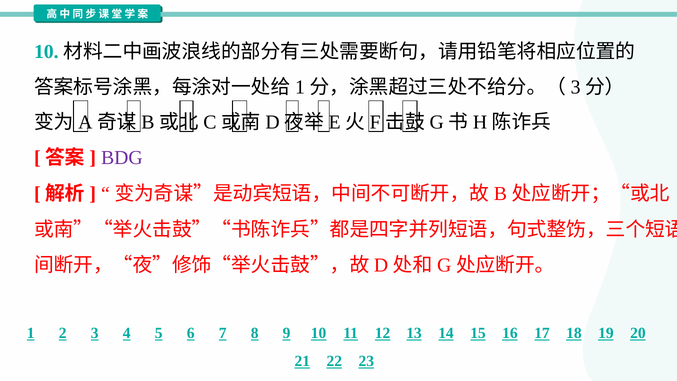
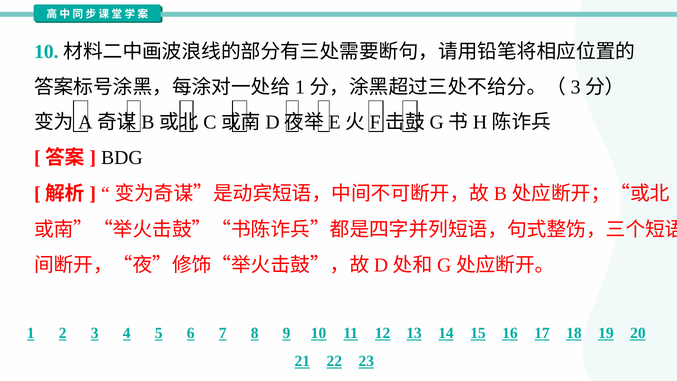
BDG colour: purple -> black
